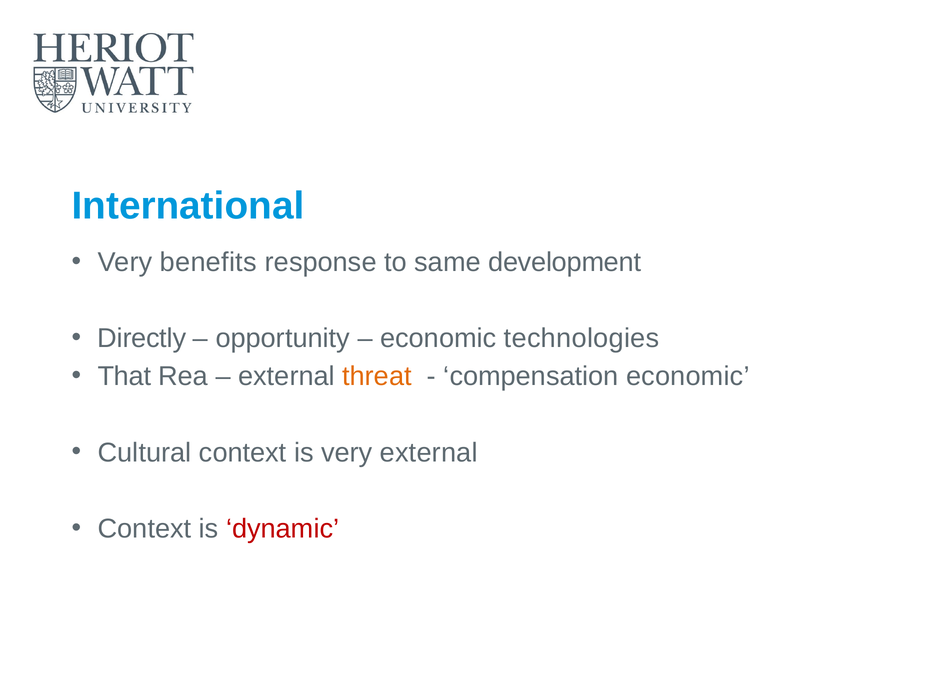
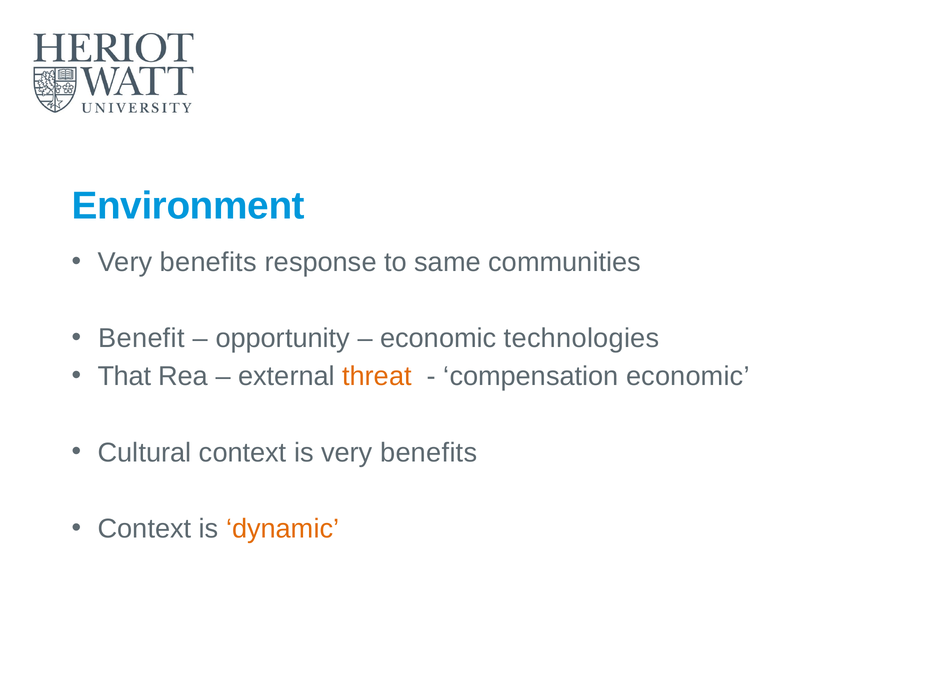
International: International -> Environment
development: development -> communities
Directly: Directly -> Benefit
is very external: external -> benefits
dynamic colour: red -> orange
